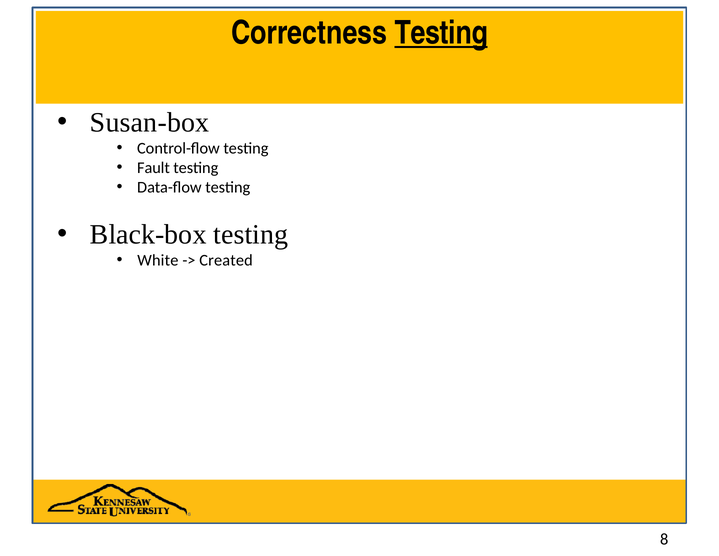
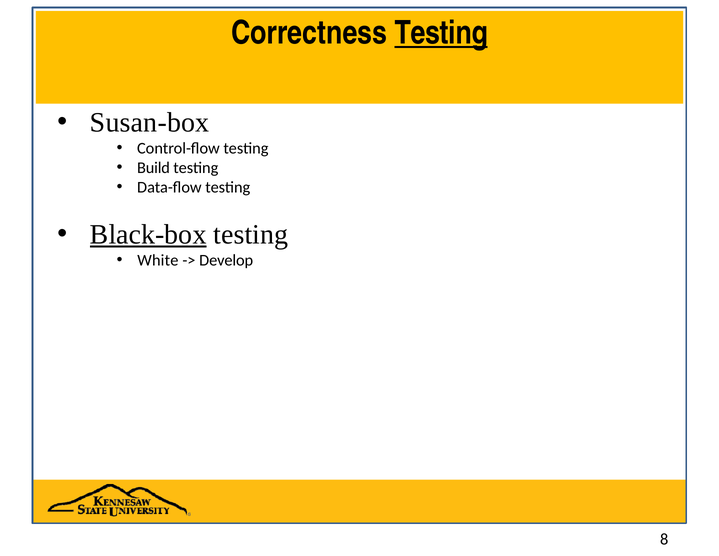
Fault: Fault -> Build
Black-box underline: none -> present
Created: Created -> Develop
